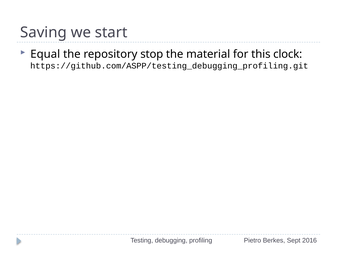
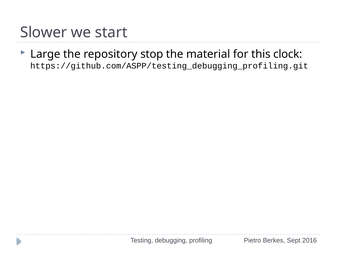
Saving: Saving -> Slower
Equal: Equal -> Large
